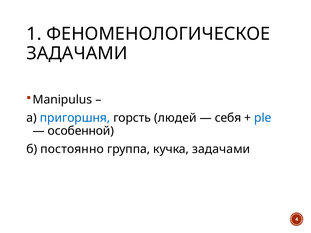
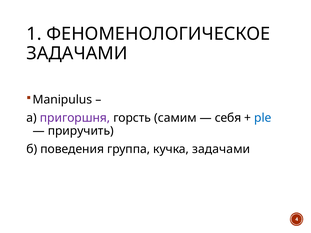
пригоршня colour: blue -> purple
людей: людей -> самим
особенной: особенной -> приручить
постоянно: постоянно -> поведения
